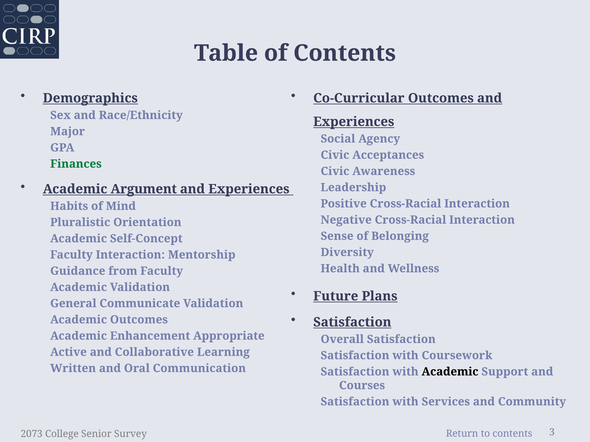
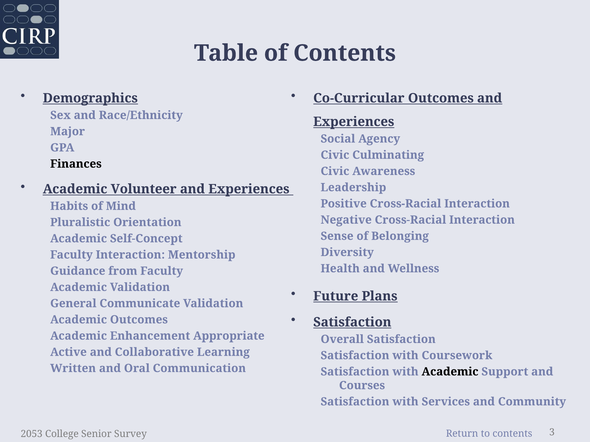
Acceptances: Acceptances -> Culminating
Finances colour: green -> black
Argument: Argument -> Volunteer
2073: 2073 -> 2053
